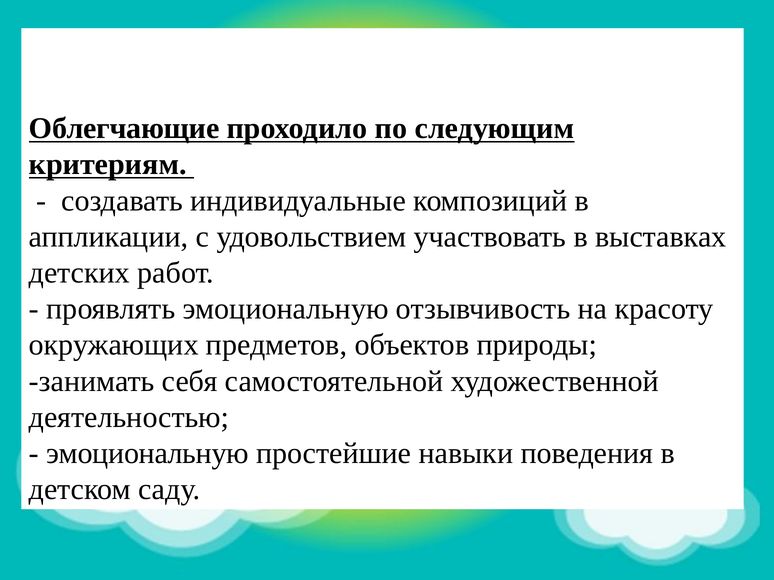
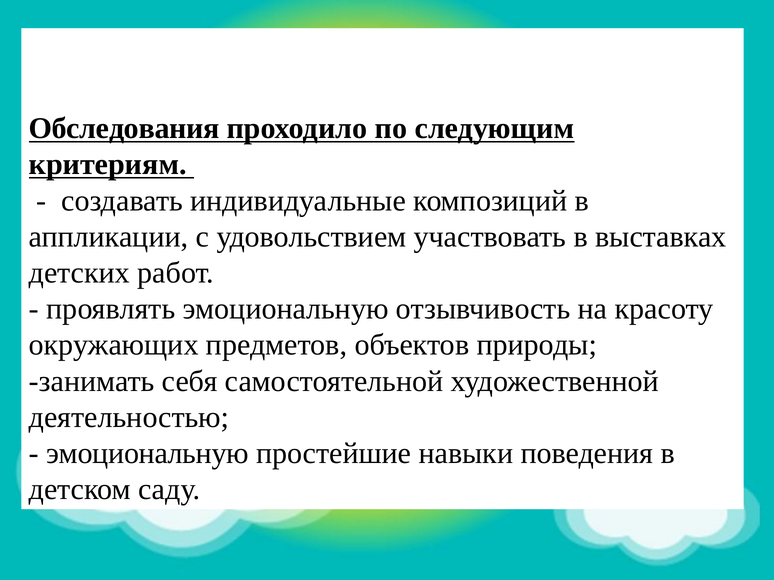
Облегчающие: Облегчающие -> Обследования
